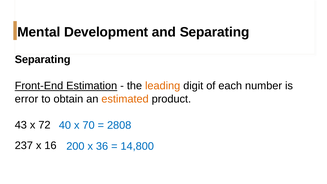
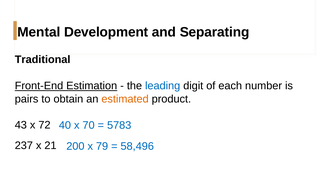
Separating at (43, 60): Separating -> Traditional
leading colour: orange -> blue
error: error -> pairs
2808: 2808 -> 5783
16: 16 -> 21
36: 36 -> 79
14,800: 14,800 -> 58,496
